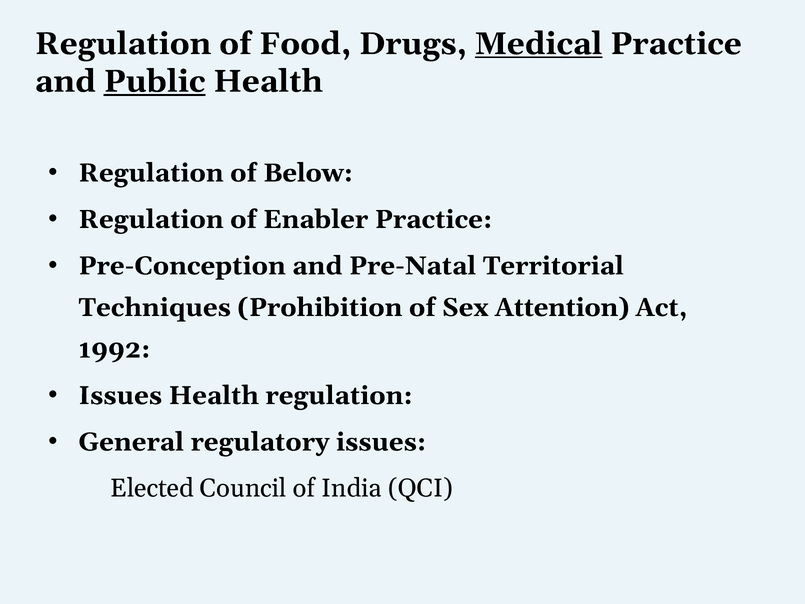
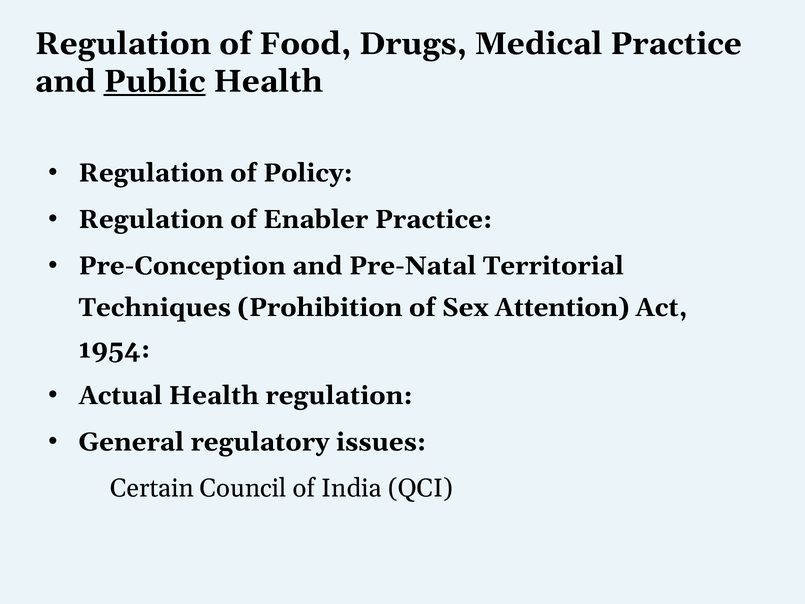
Medical underline: present -> none
Below: Below -> Policy
1992: 1992 -> 1954
Issues at (120, 395): Issues -> Actual
Elected: Elected -> Certain
